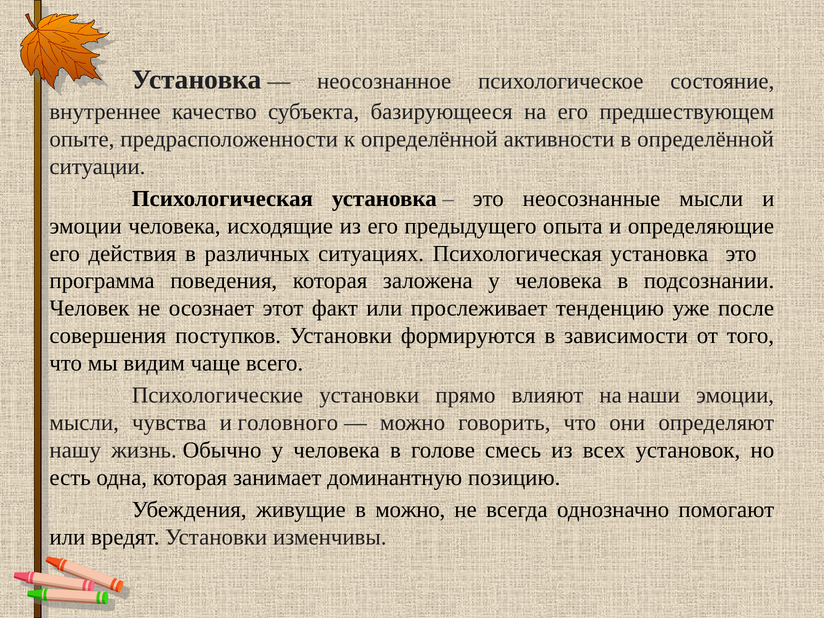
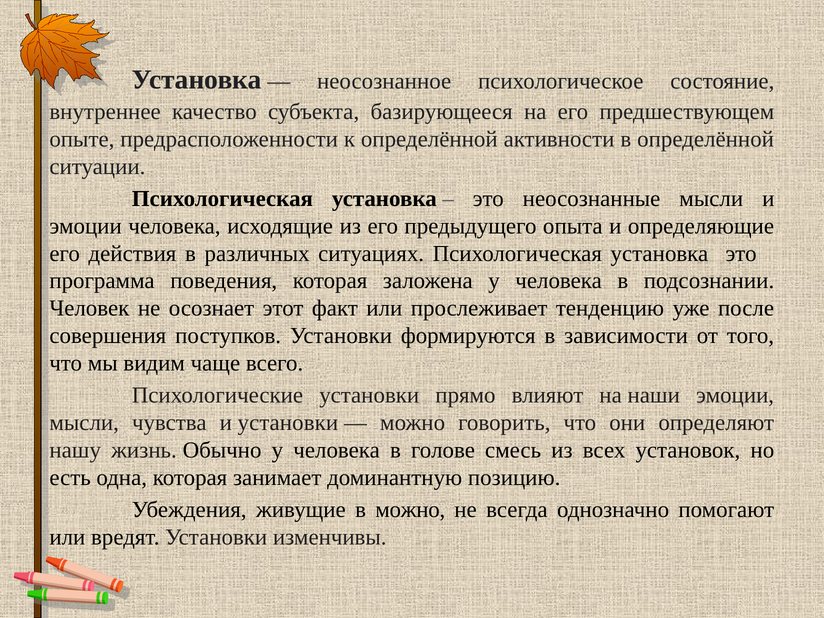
и головного: головного -> установки
